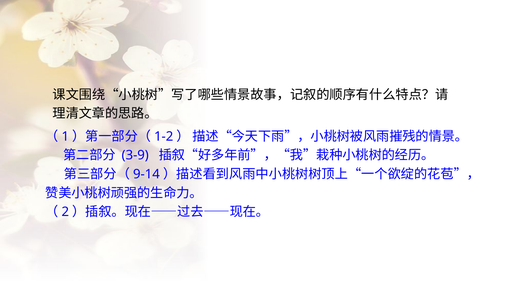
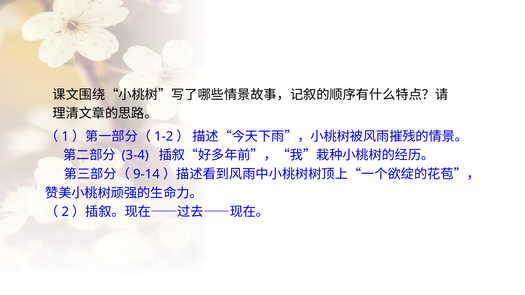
3-9: 3-9 -> 3-4
